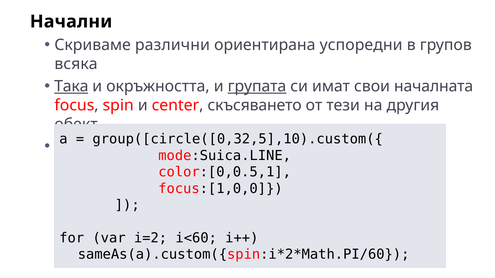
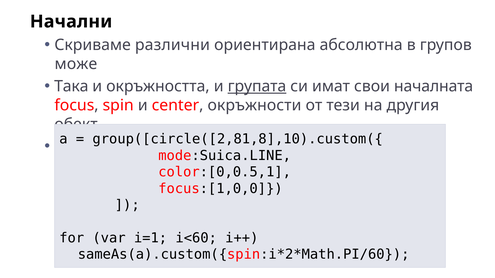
успоредни: успоредни -> абсолютна
всяка: всяка -> може
Така underline: present -> none
скъсяването: скъсяването -> окръжности
group([circle([0,32,5],10).custom({: group([circle([0,32,5],10).custom({ -> group([circle([2,81,8],10).custom({
i=2: i=2 -> i=1
